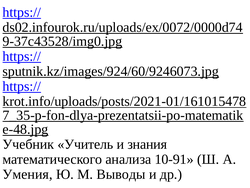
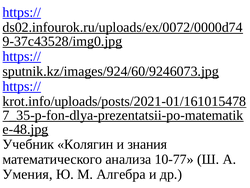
Учитель: Учитель -> Колягин
10-91: 10-91 -> 10-77
Выводы: Выводы -> Алгебра
